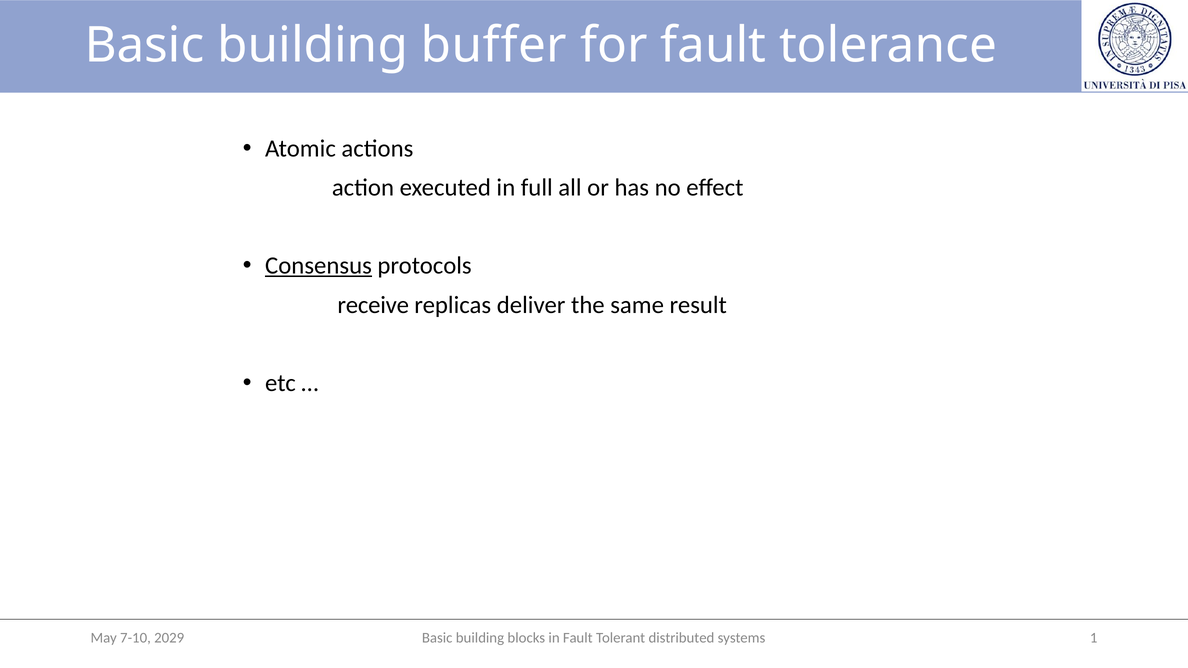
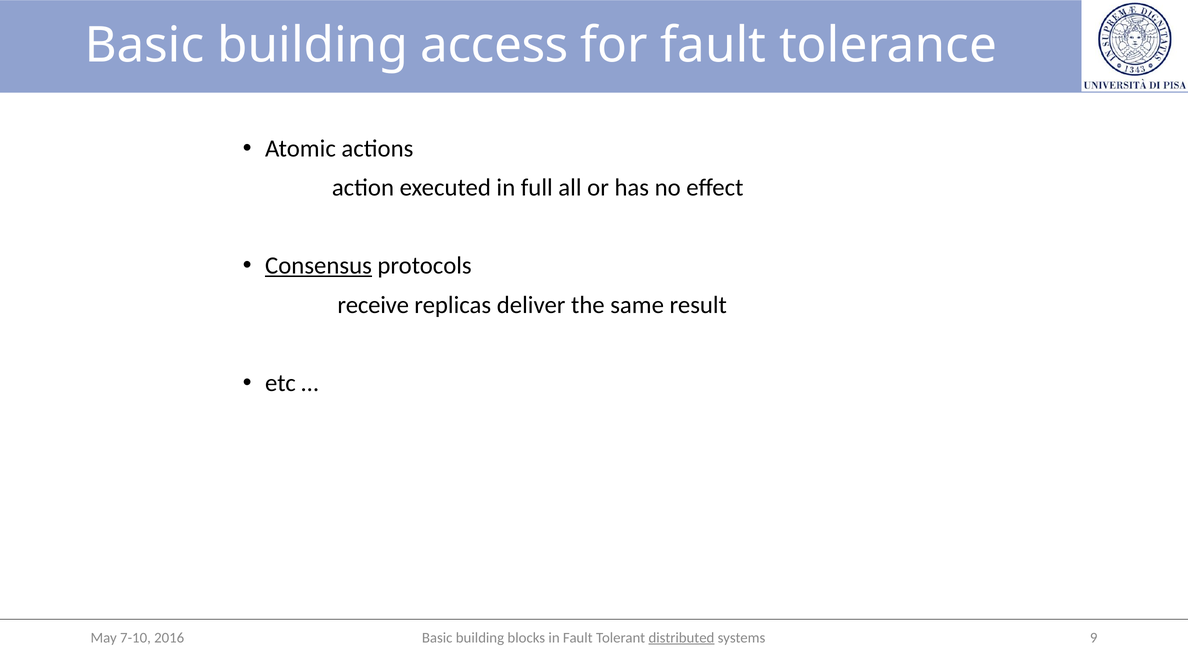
buffer: buffer -> access
distributed underline: none -> present
1: 1 -> 9
2029: 2029 -> 2016
